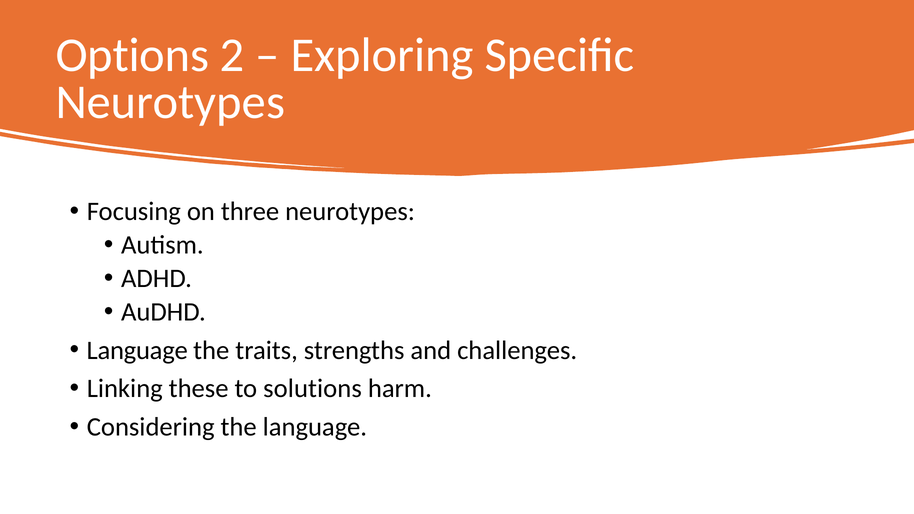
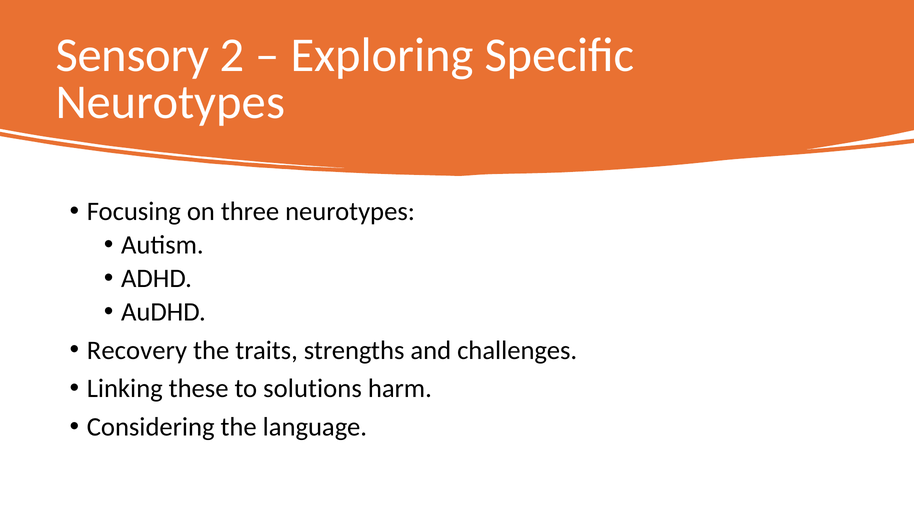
Options: Options -> Sensory
Language at (137, 350): Language -> Recovery
